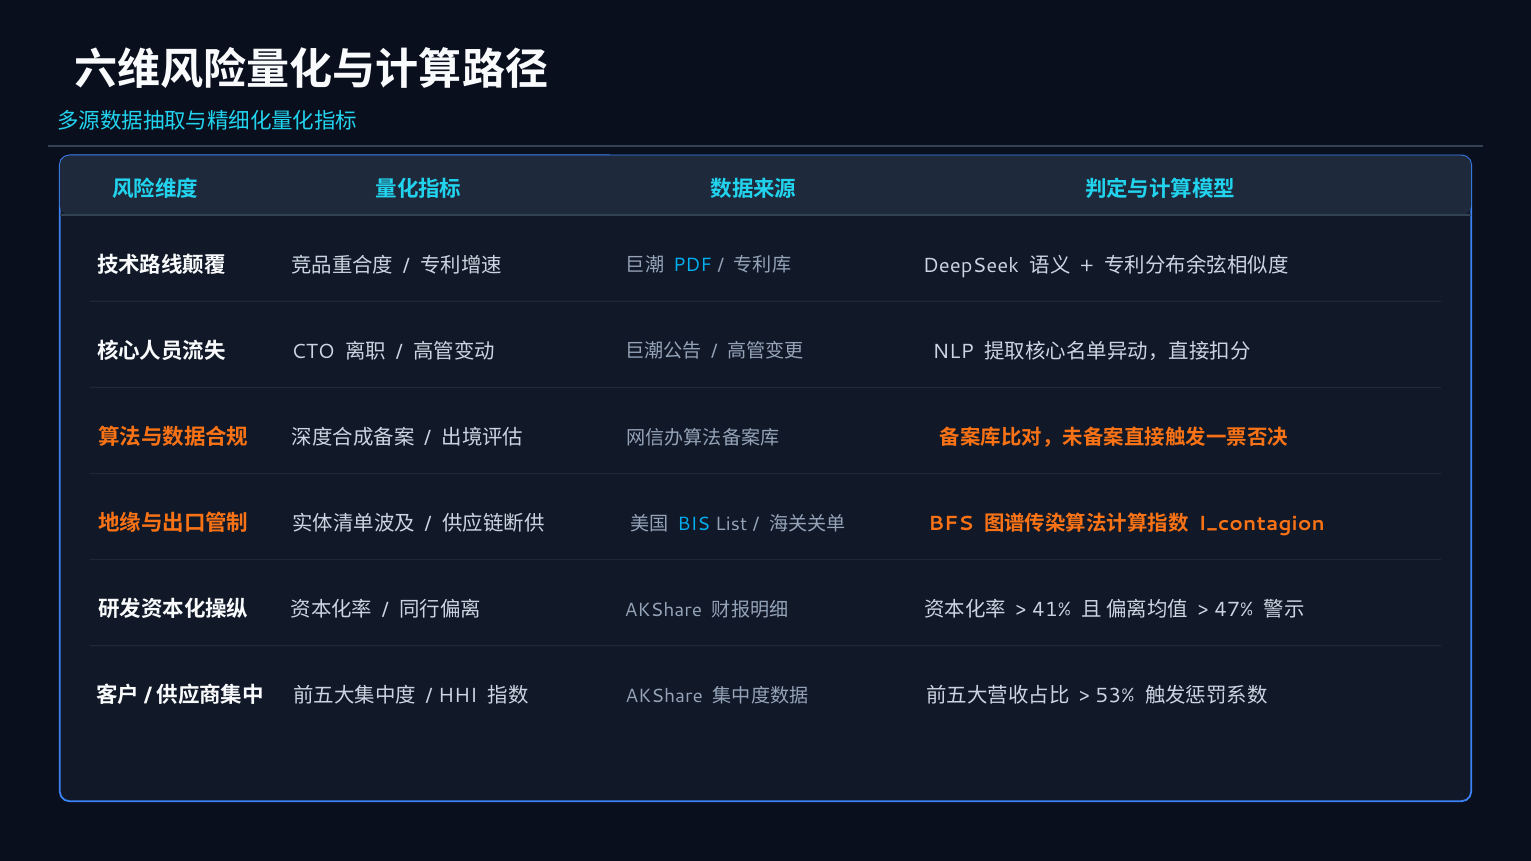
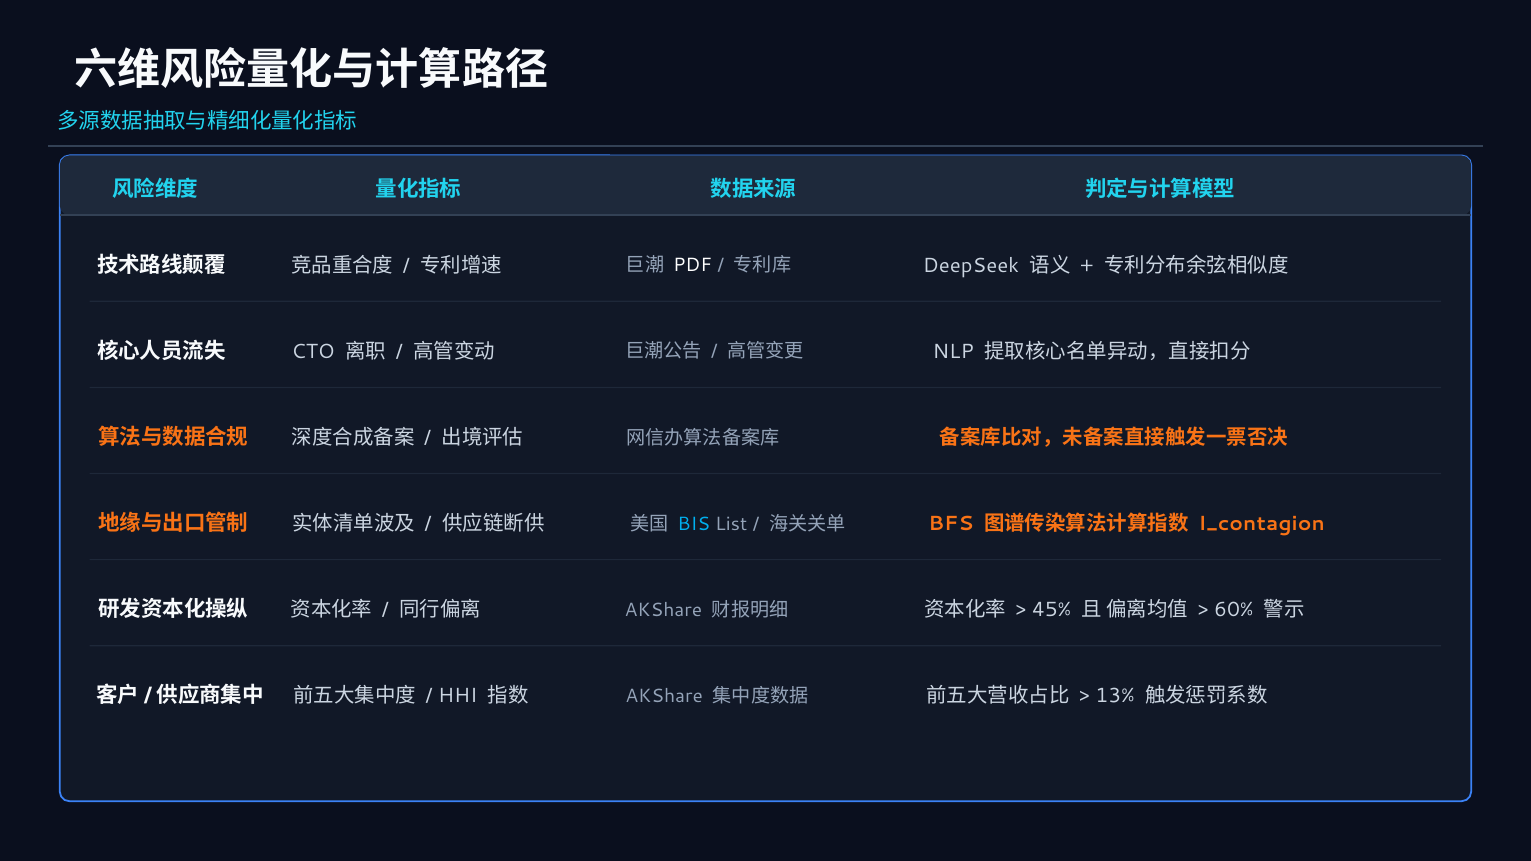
PDF colour: light blue -> white
41%: 41% -> 45%
47%: 47% -> 60%
53%: 53% -> 13%
